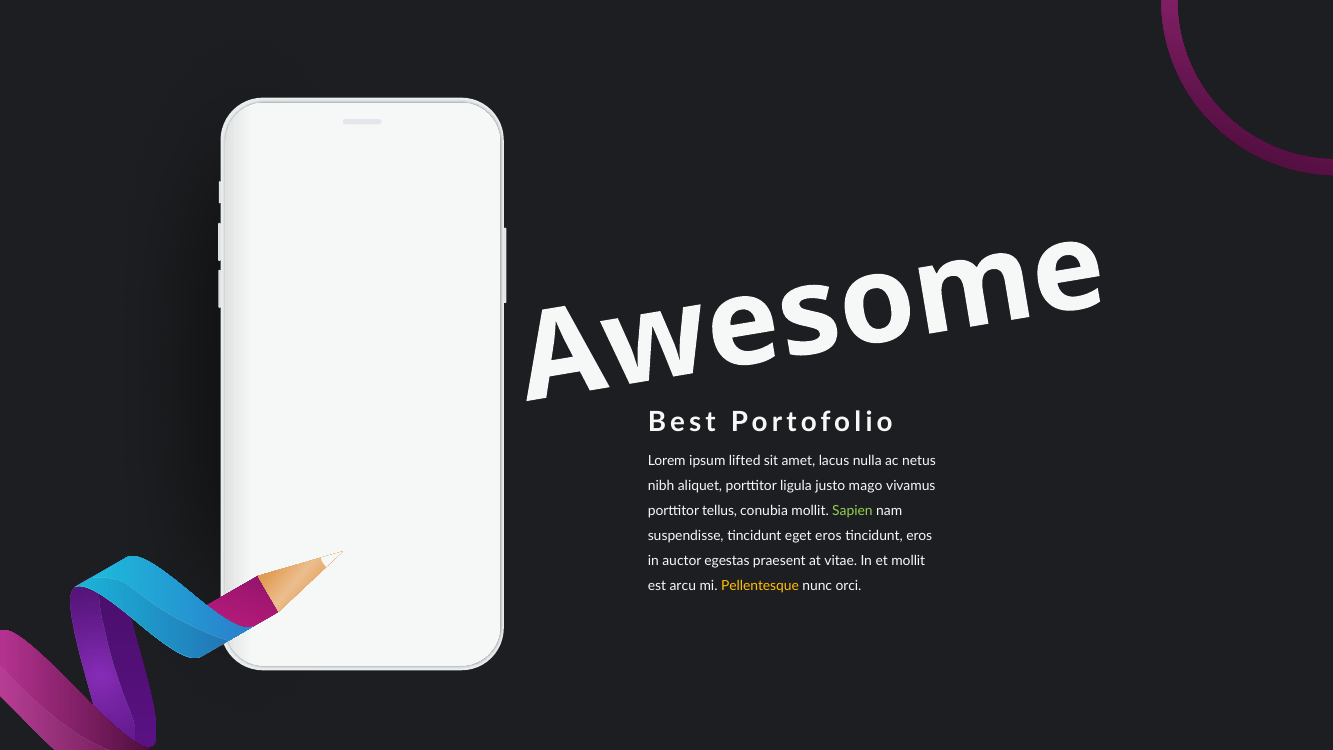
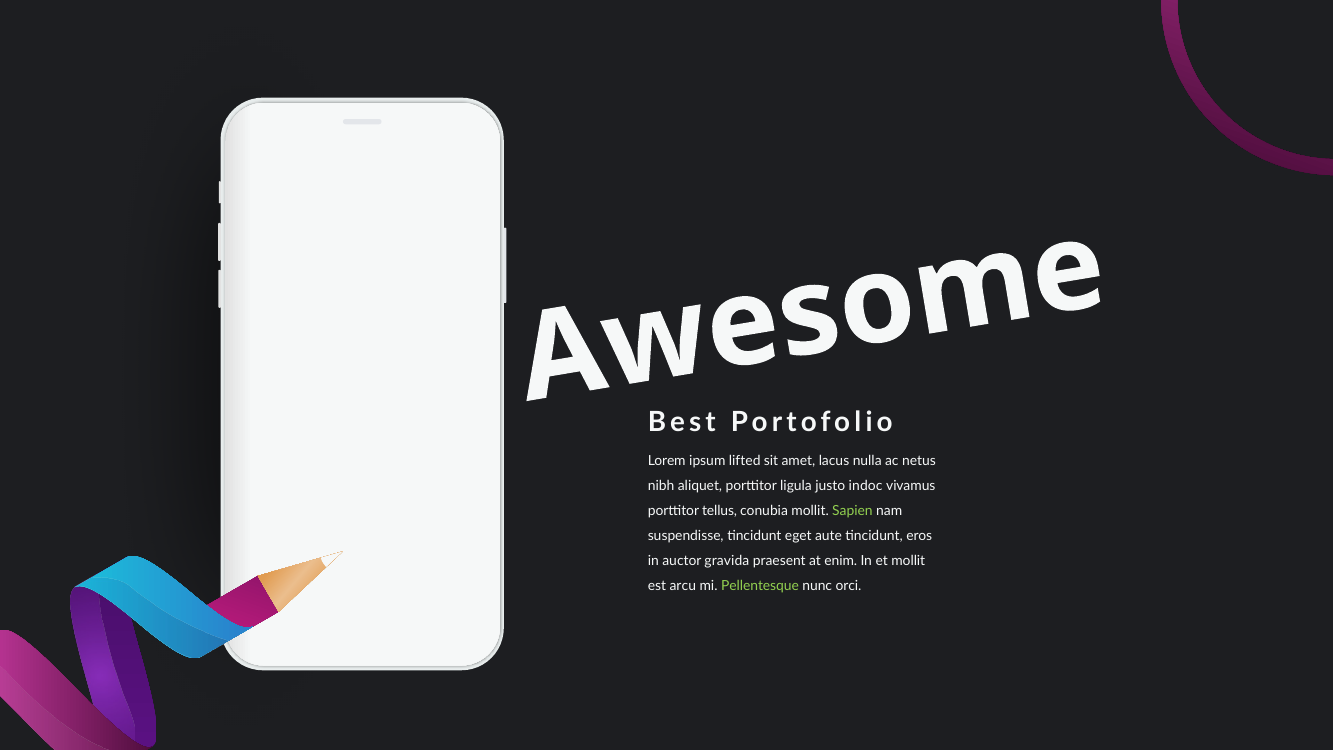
mago: mago -> indoc
eget eros: eros -> aute
egestas: egestas -> gravida
vitae: vitae -> enim
Pellentesque colour: yellow -> light green
